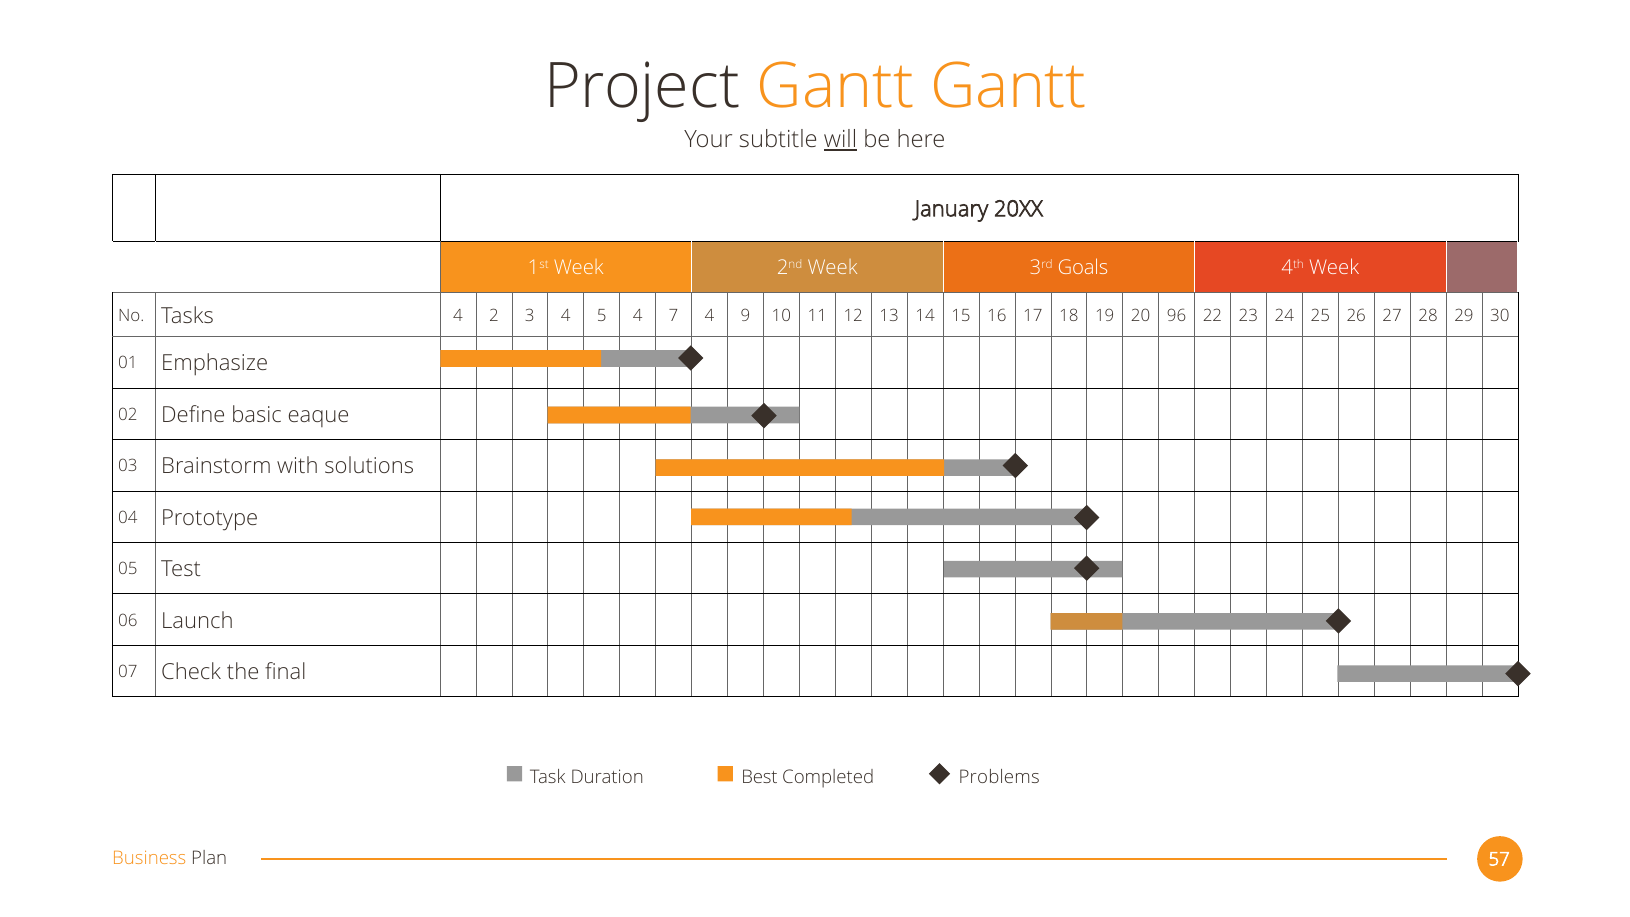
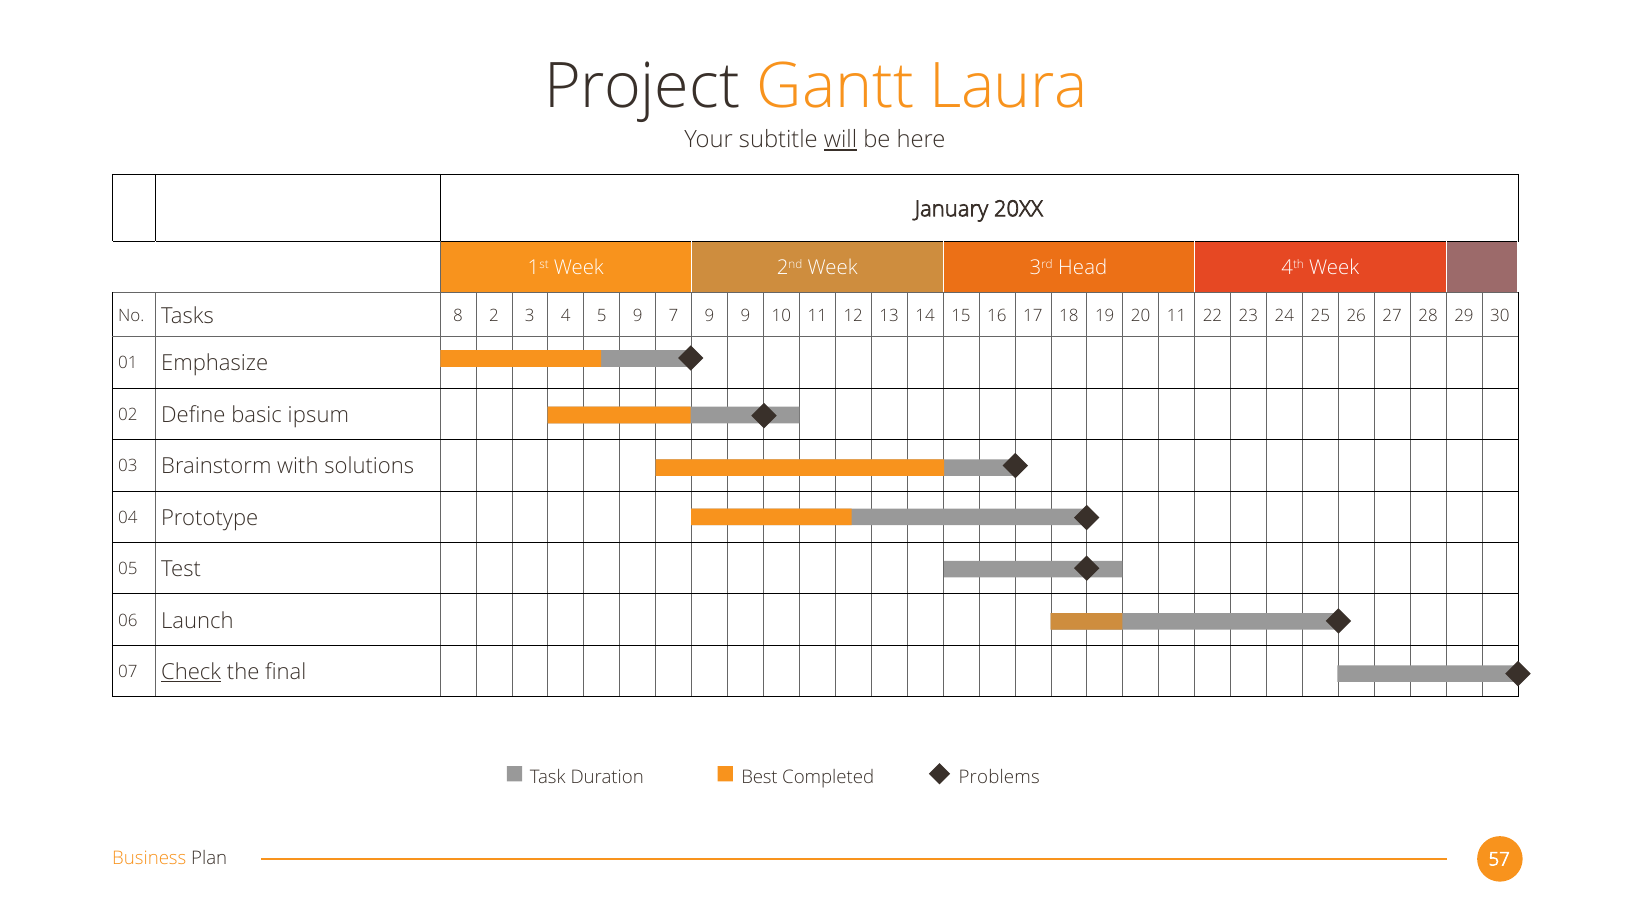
Gantt Gantt: Gantt -> Laura
Goals: Goals -> Head
Tasks 4: 4 -> 8
5 4: 4 -> 9
7 4: 4 -> 9
20 96: 96 -> 11
eaque: eaque -> ipsum
Check underline: none -> present
